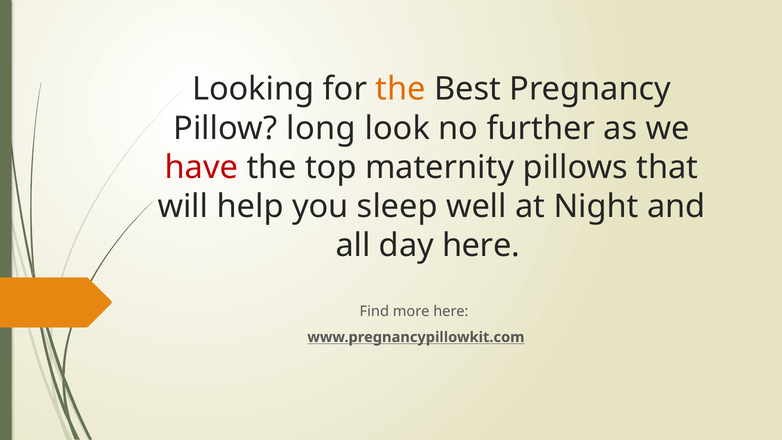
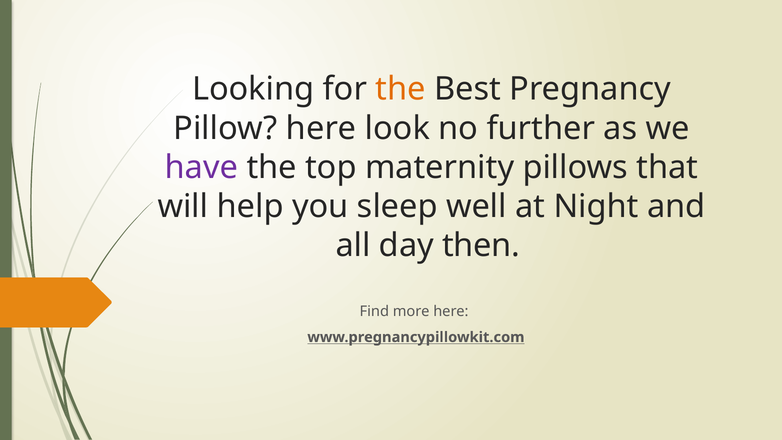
Pillow long: long -> here
have colour: red -> purple
day here: here -> then
